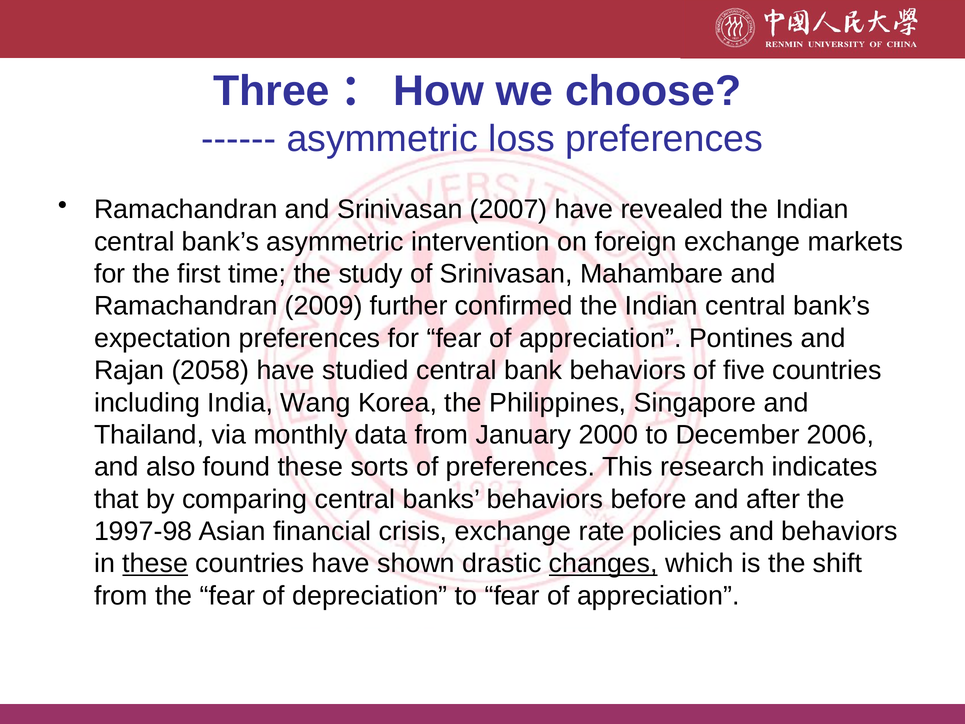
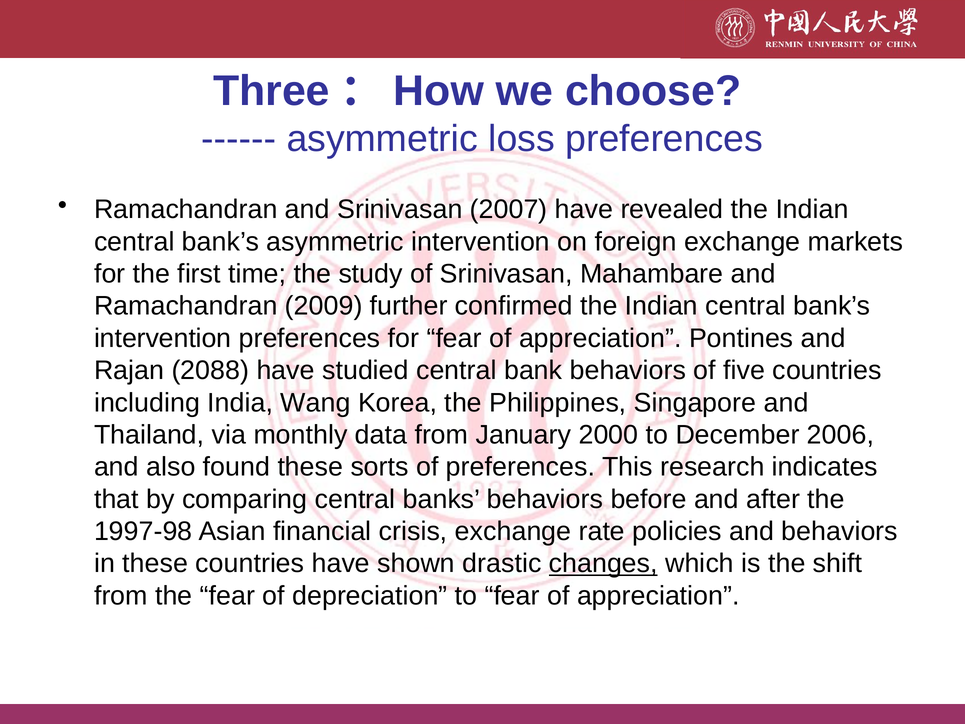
expectation at (163, 338): expectation -> intervention
2058: 2058 -> 2088
these at (155, 563) underline: present -> none
